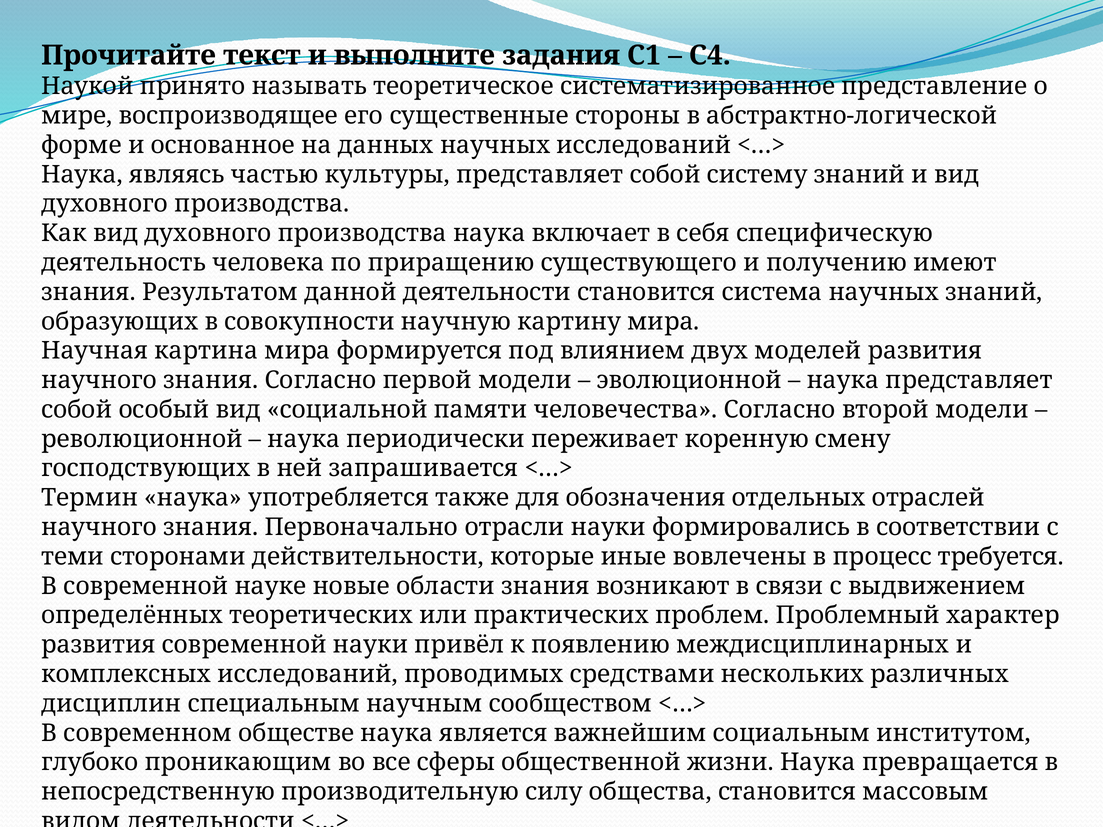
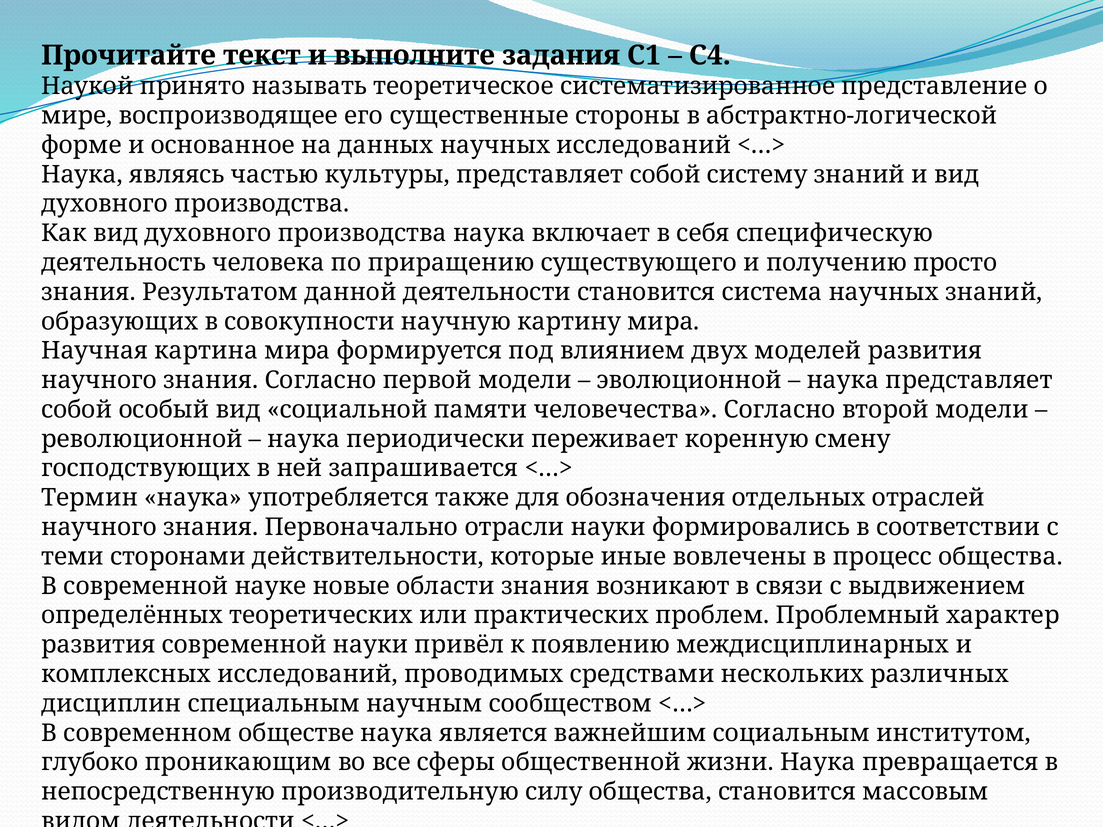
имеют: имеют -> просто
процесс требуется: требуется -> общества
